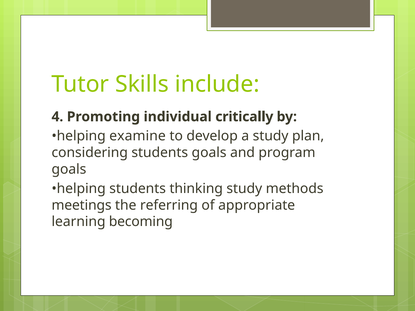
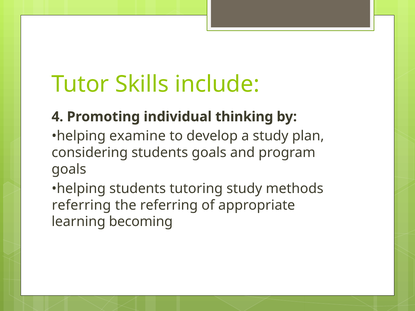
critically: critically -> thinking
thinking: thinking -> tutoring
meetings at (82, 205): meetings -> referring
